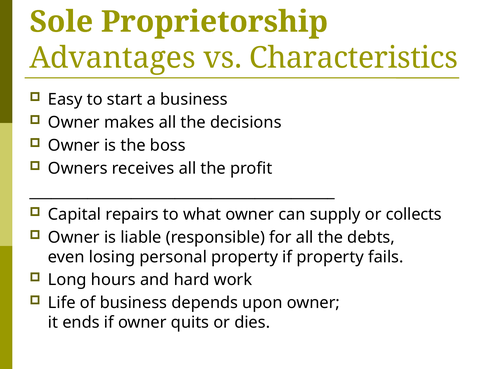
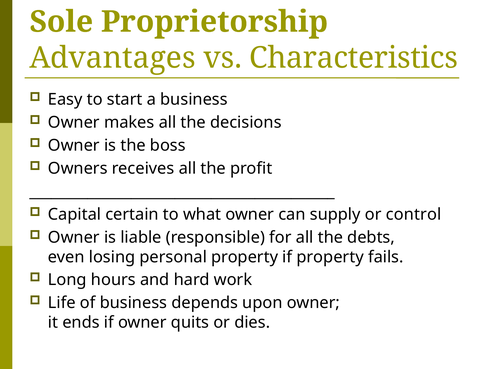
repairs: repairs -> certain
collects: collects -> control
